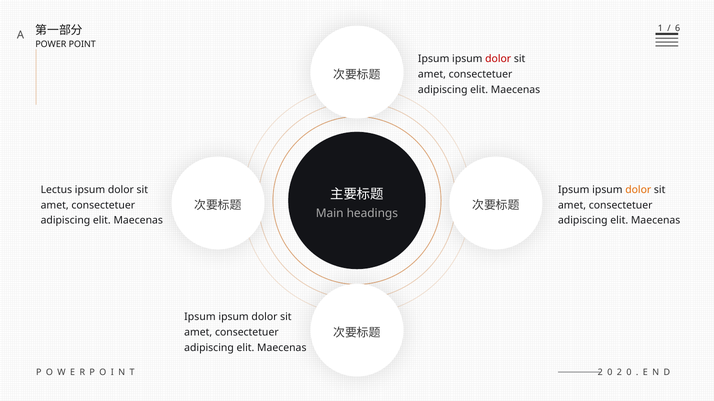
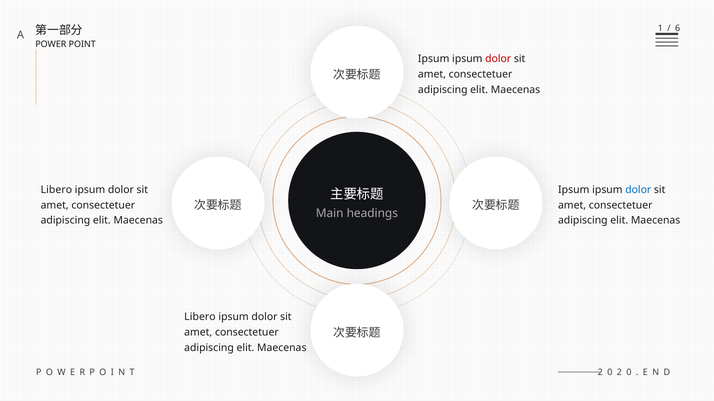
Lectus at (56, 190): Lectus -> Libero
dolor at (638, 190) colour: orange -> blue
Ipsum at (200, 317): Ipsum -> Libero
